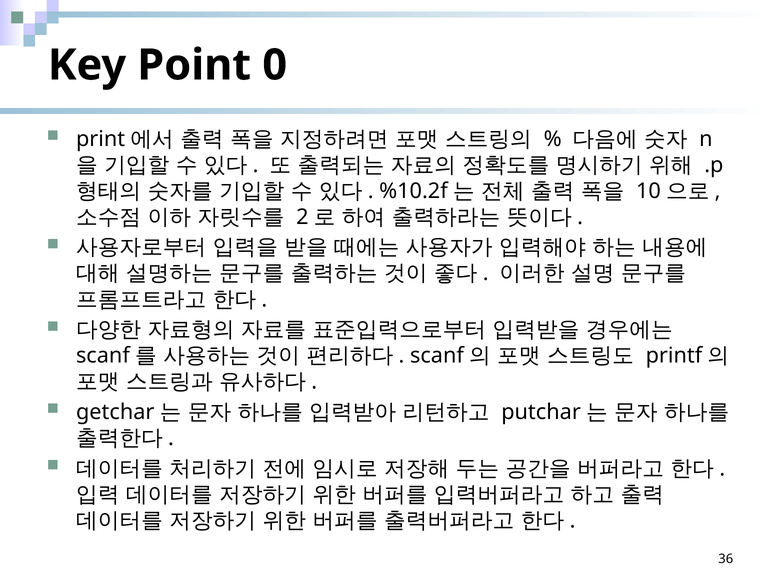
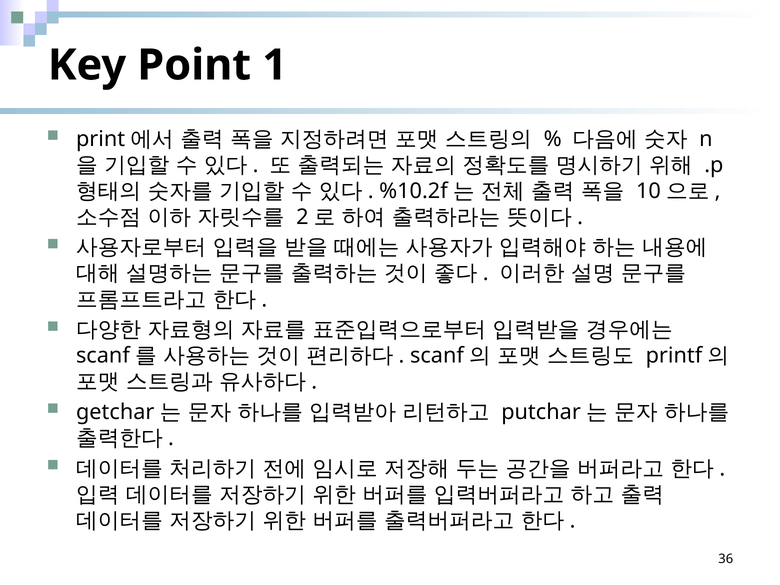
0: 0 -> 1
